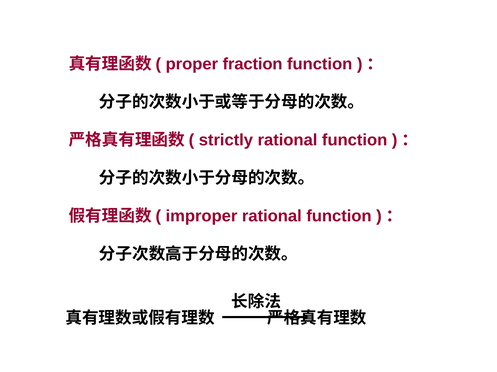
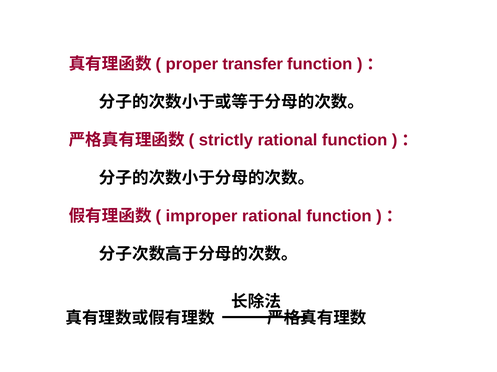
fraction: fraction -> transfer
